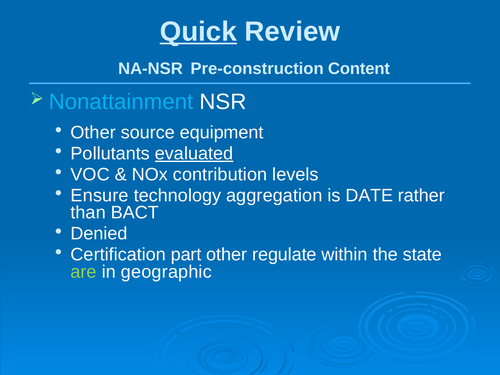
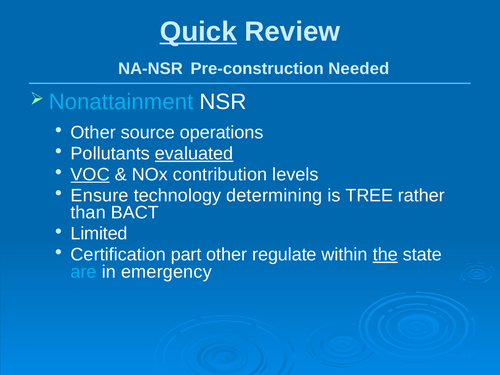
Content: Content -> Needed
equipment: equipment -> operations
VOC underline: none -> present
aggregation: aggregation -> determining
DATE: DATE -> TREE
Denied: Denied -> Limited
the underline: none -> present
are colour: light green -> light blue
geographic: geographic -> emergency
